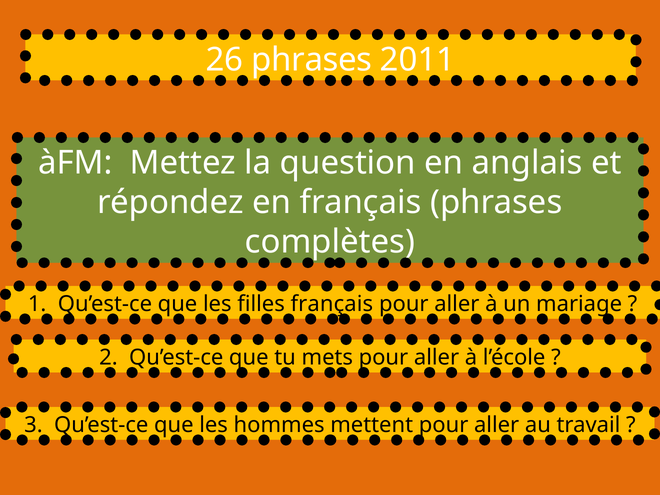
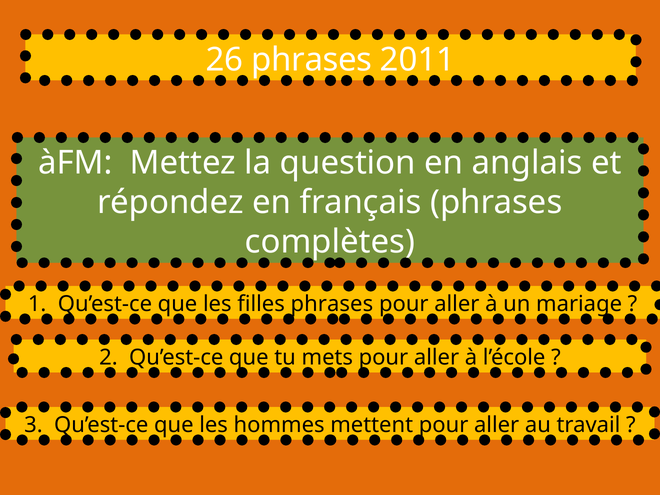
filles français: français -> phrases
